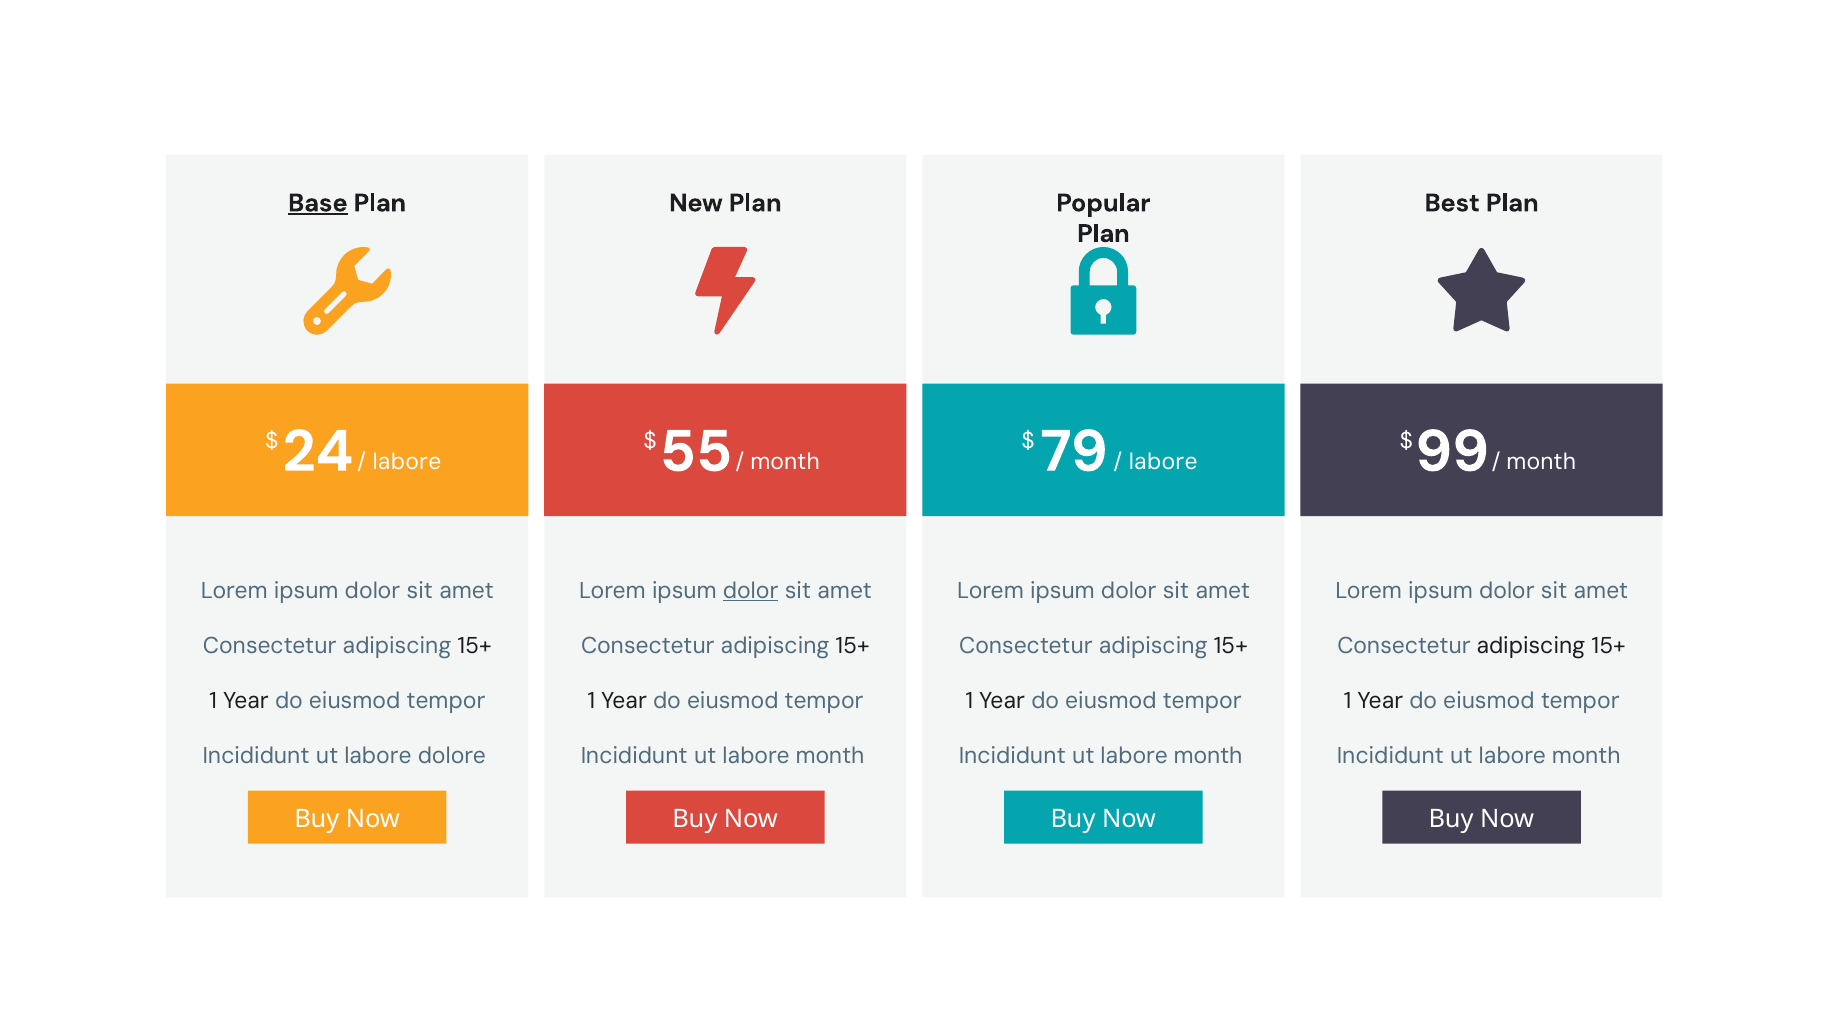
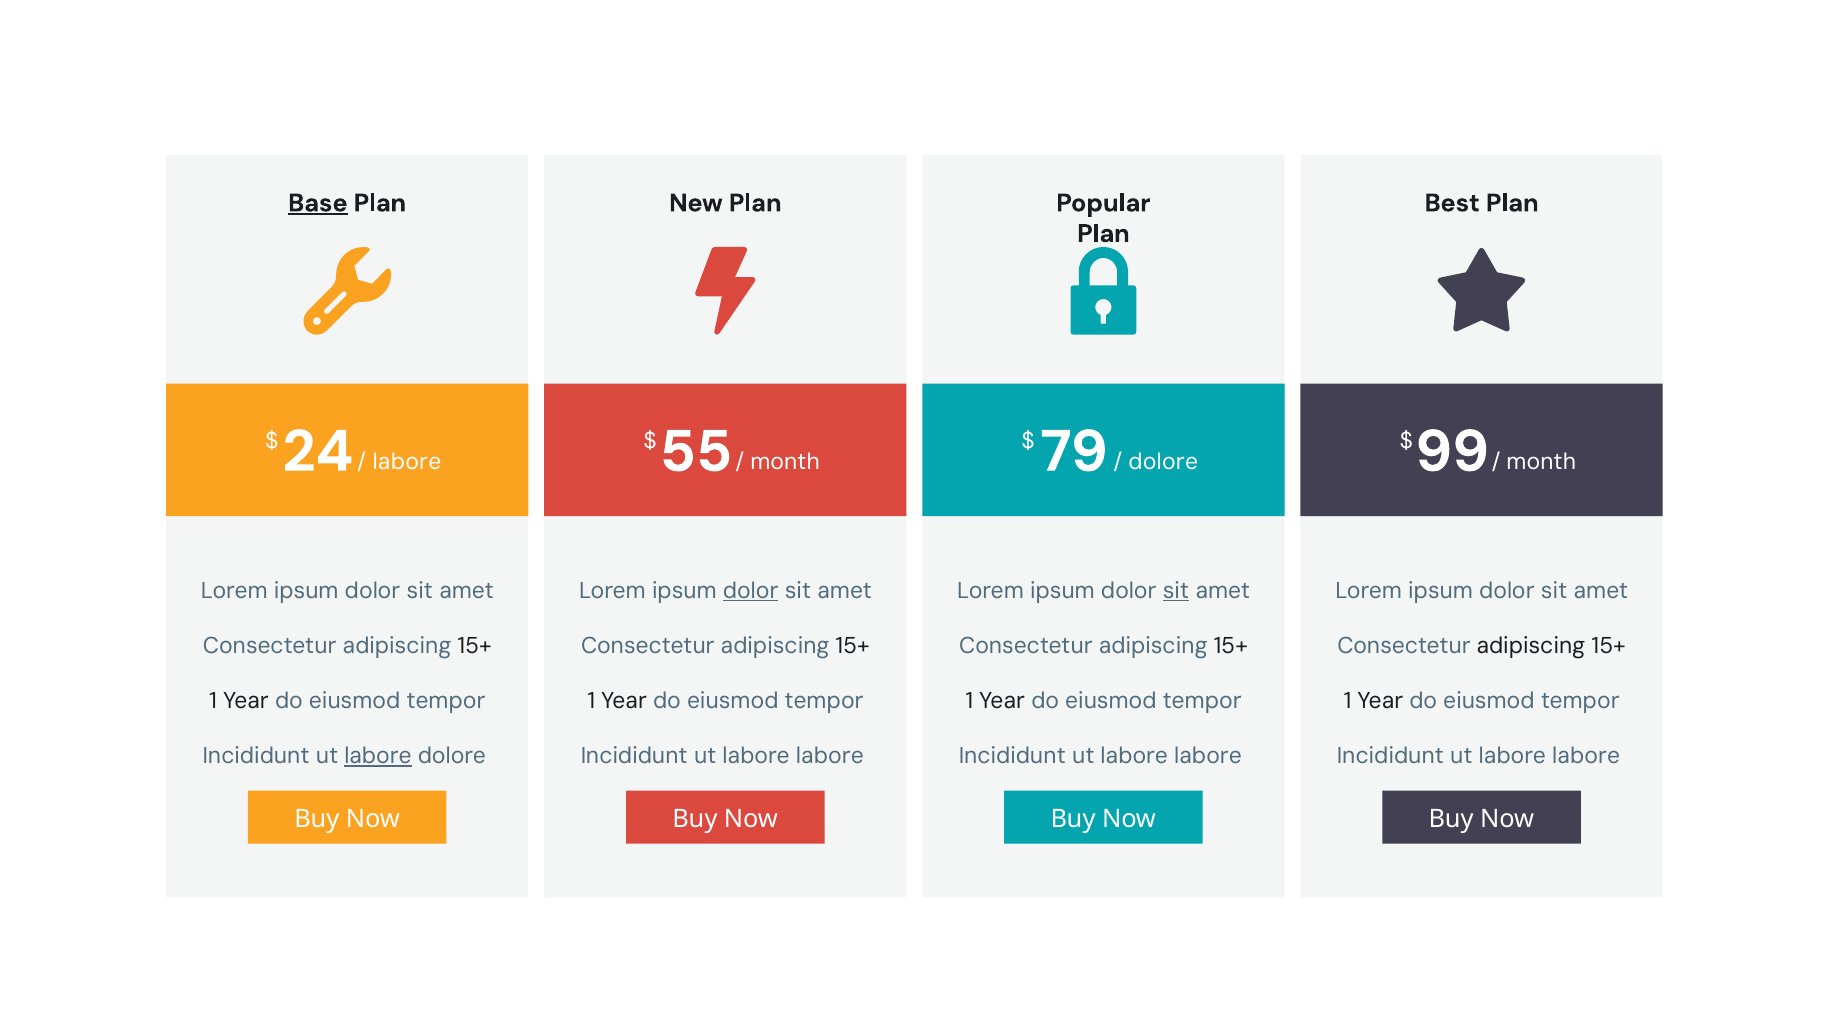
labore at (1163, 462): labore -> dolore
sit at (1176, 591) underline: none -> present
labore at (378, 756) underline: none -> present
month at (830, 756): month -> labore
month at (1208, 756): month -> labore
month at (1586, 756): month -> labore
